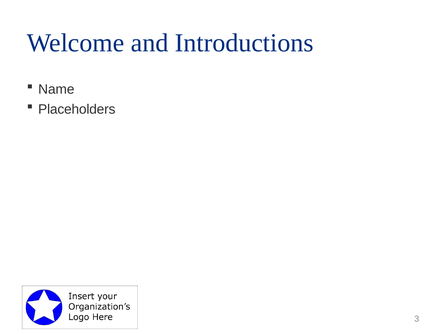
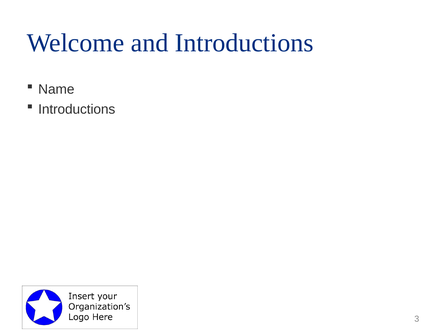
Placeholders at (77, 109): Placeholders -> Introductions
